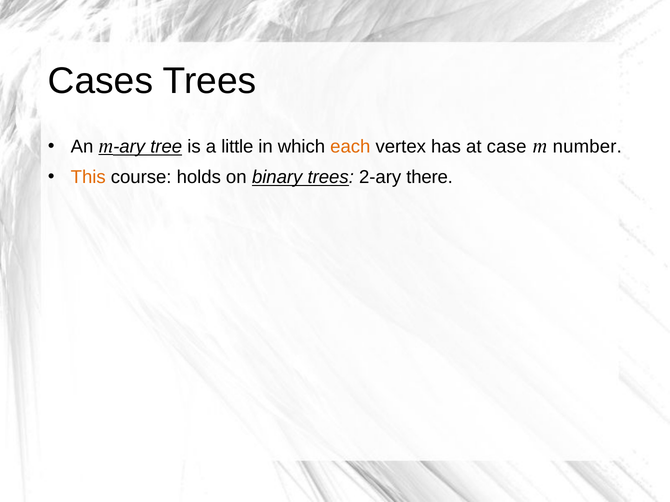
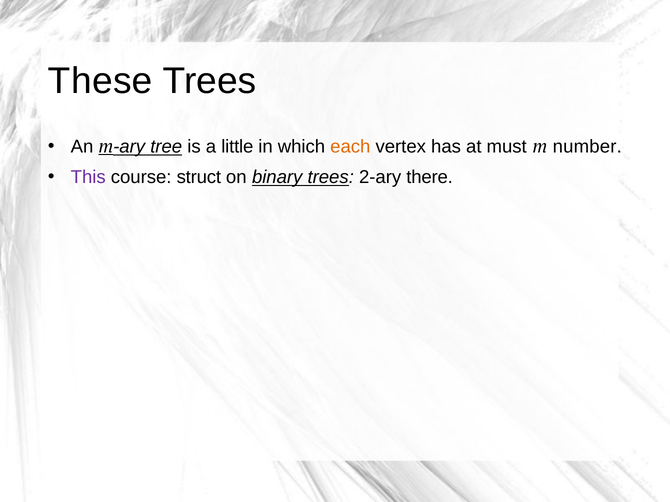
Cases: Cases -> These
case: case -> must
This colour: orange -> purple
holds: holds -> struct
